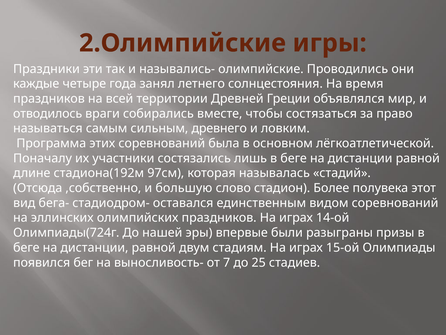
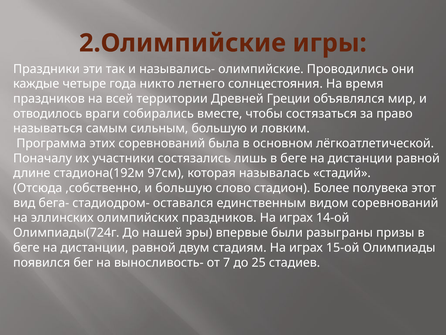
занял: занял -> никто
сильным древнего: древнего -> большую
